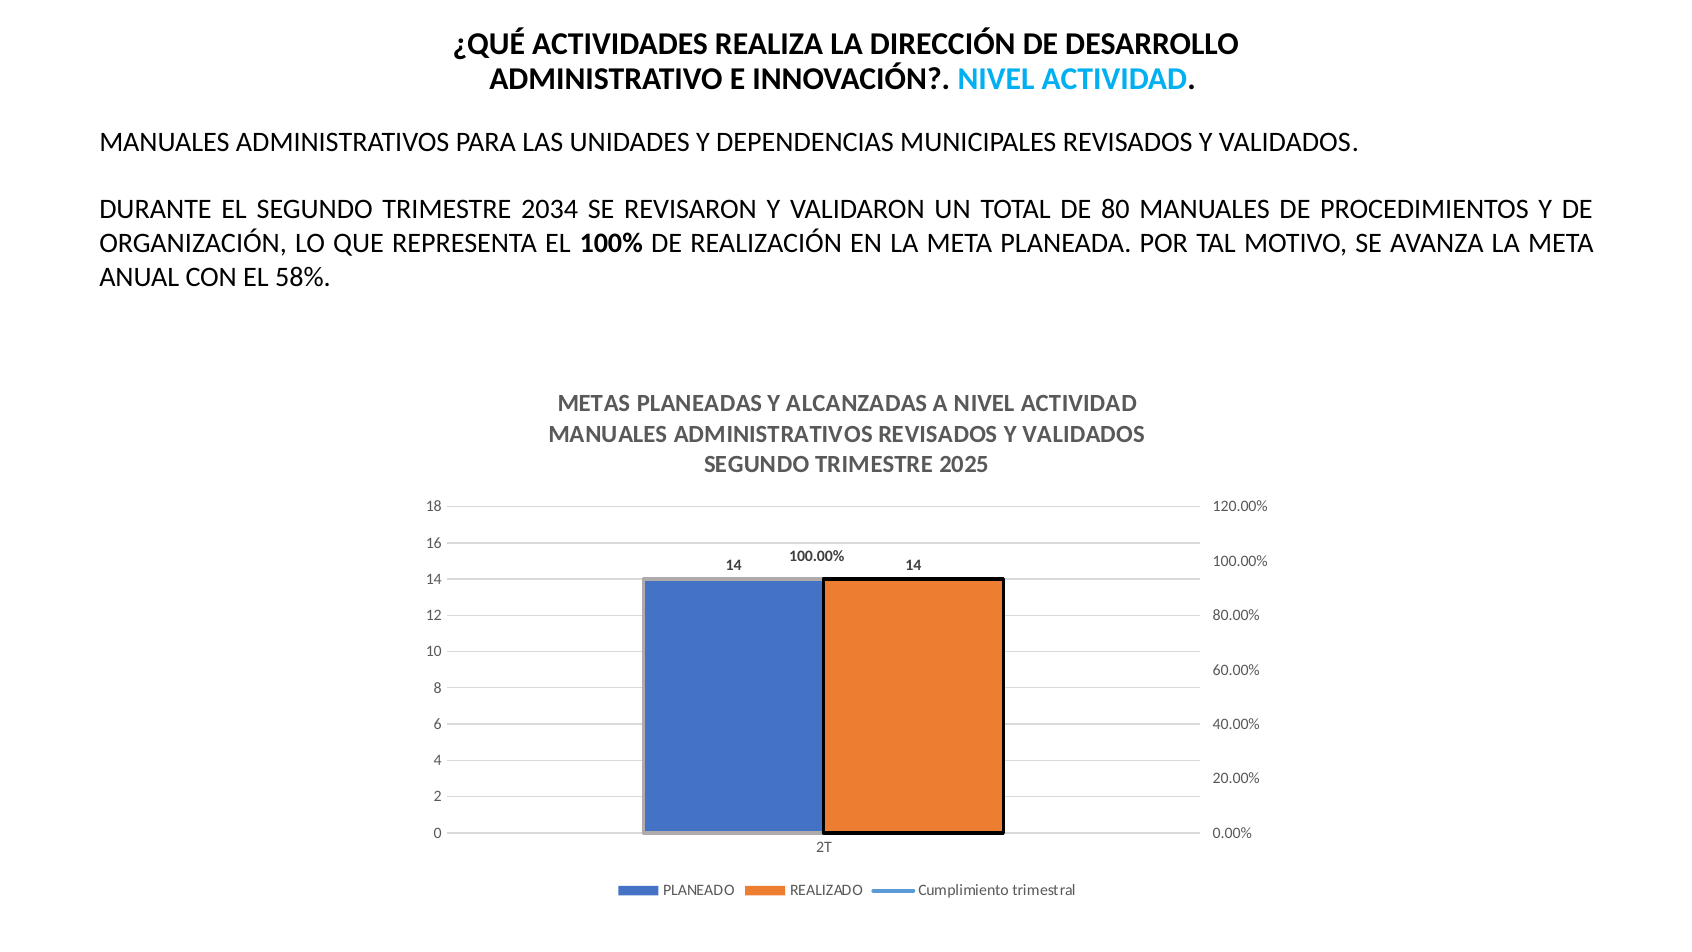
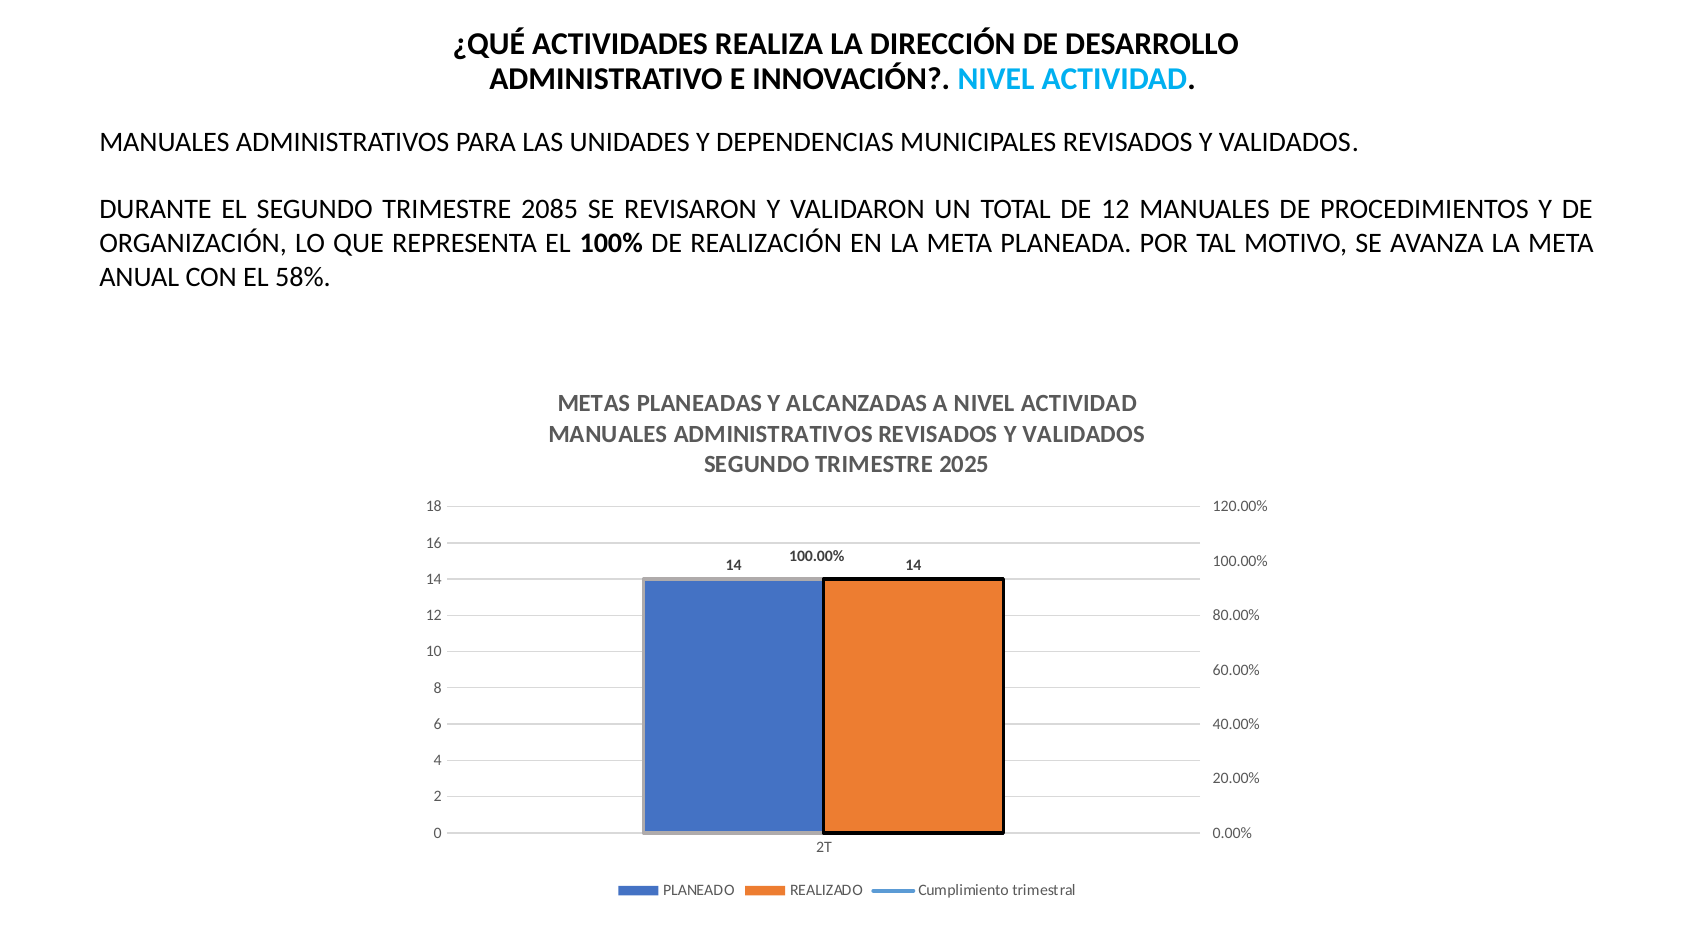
2034: 2034 -> 2085
DE 80: 80 -> 12
